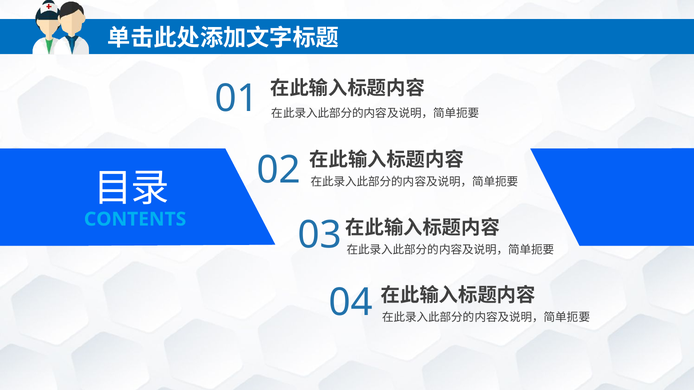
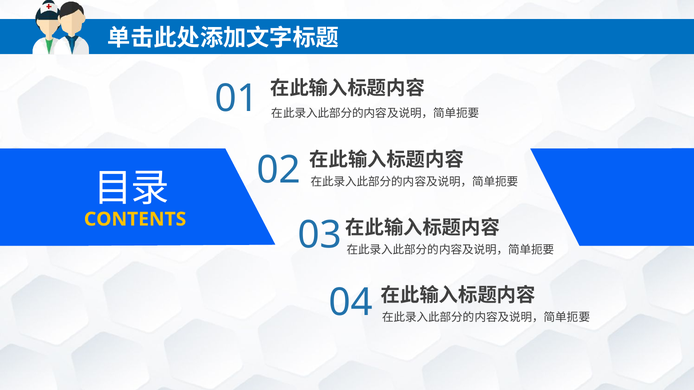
CONTENTS colour: light blue -> yellow
